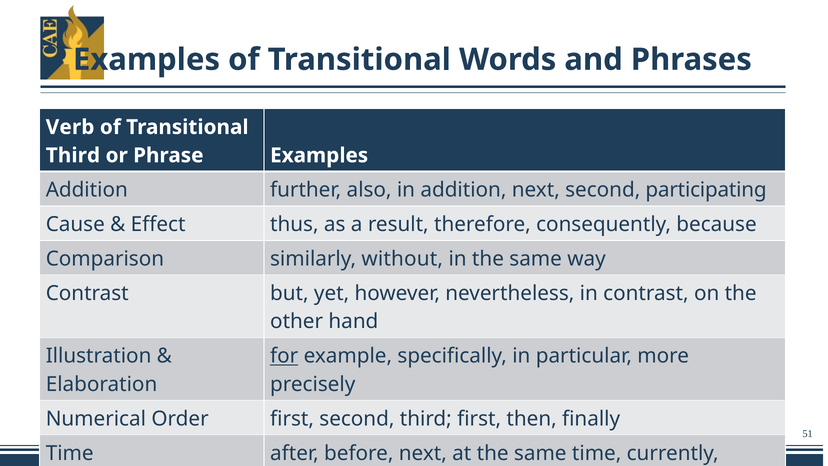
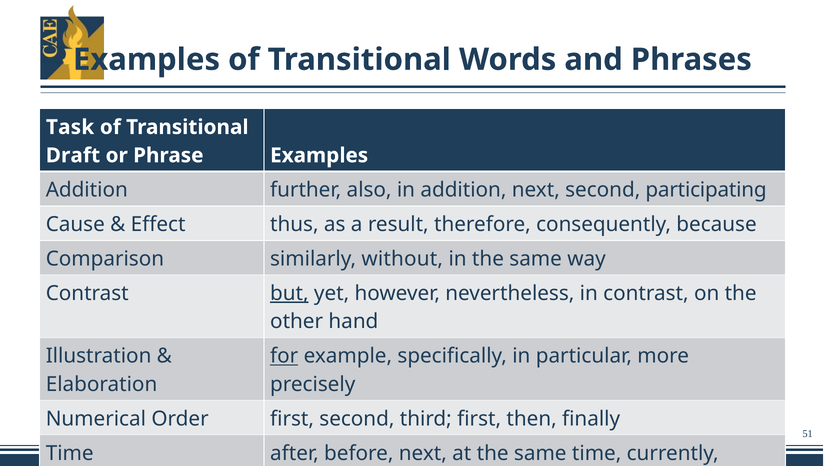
Verb: Verb -> Task
Third at (73, 155): Third -> Draft
but underline: none -> present
